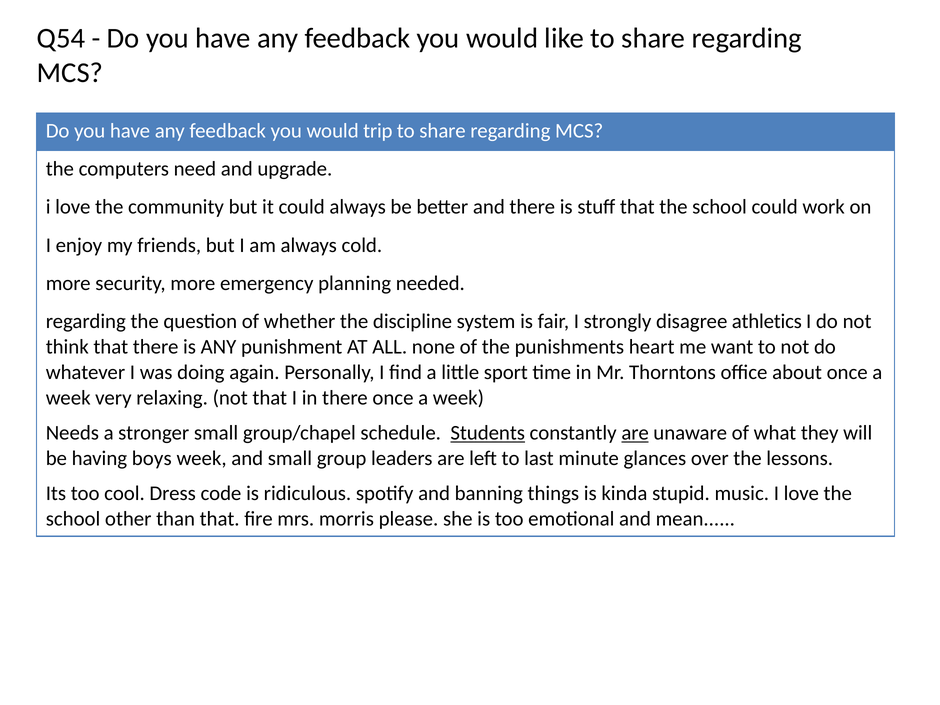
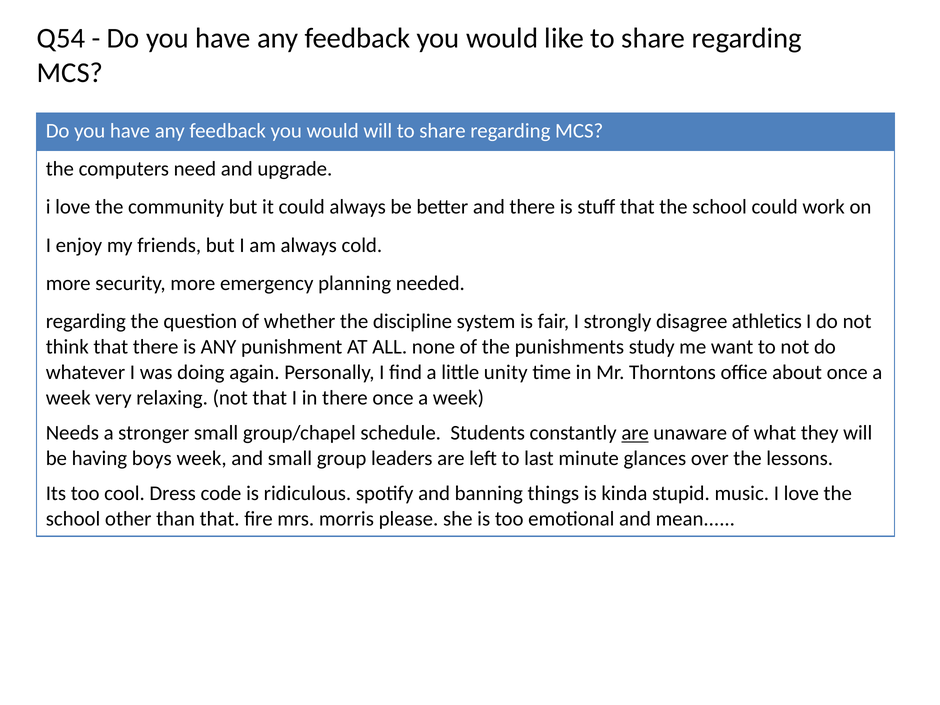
would trip: trip -> will
heart: heart -> study
sport: sport -> unity
Students underline: present -> none
